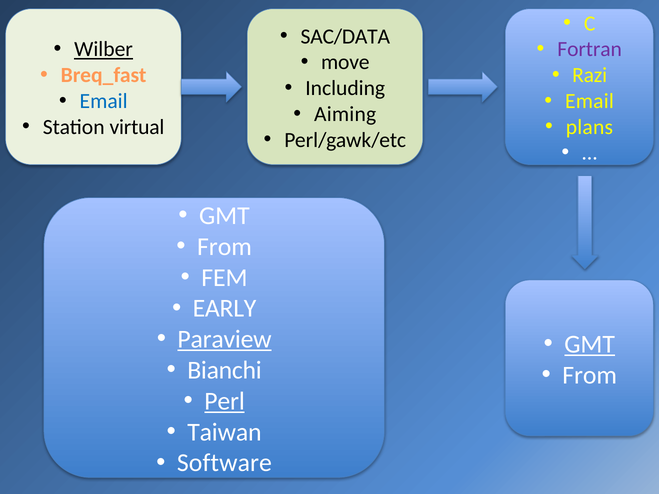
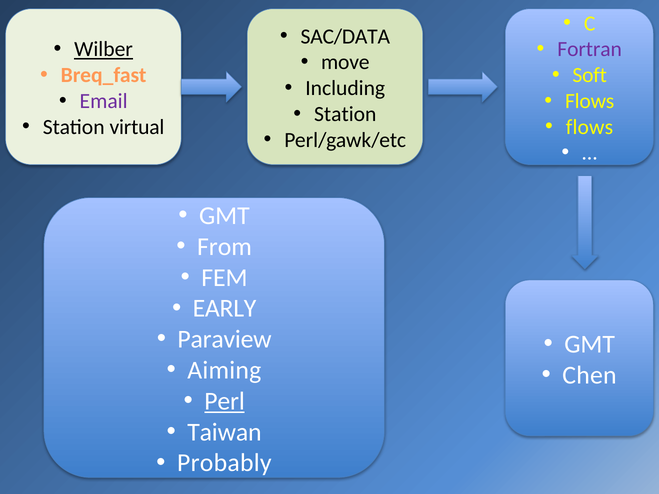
Razi: Razi -> Soft
Email at (104, 101) colour: blue -> purple
Email at (589, 101): Email -> Flows
Aiming at (345, 114): Aiming -> Station
plans at (589, 127): plans -> flows
Paraview underline: present -> none
GMT at (590, 344) underline: present -> none
Bianchi: Bianchi -> Aiming
From at (590, 375): From -> Chen
Software: Software -> Probably
